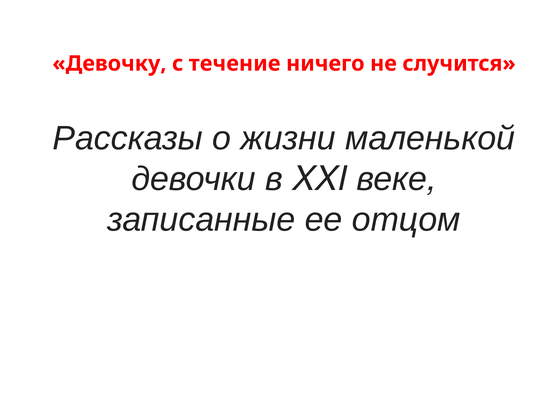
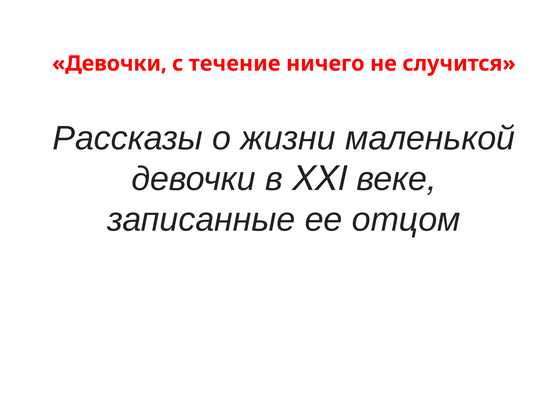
Девочку at (109, 64): Девочку -> Девочки
